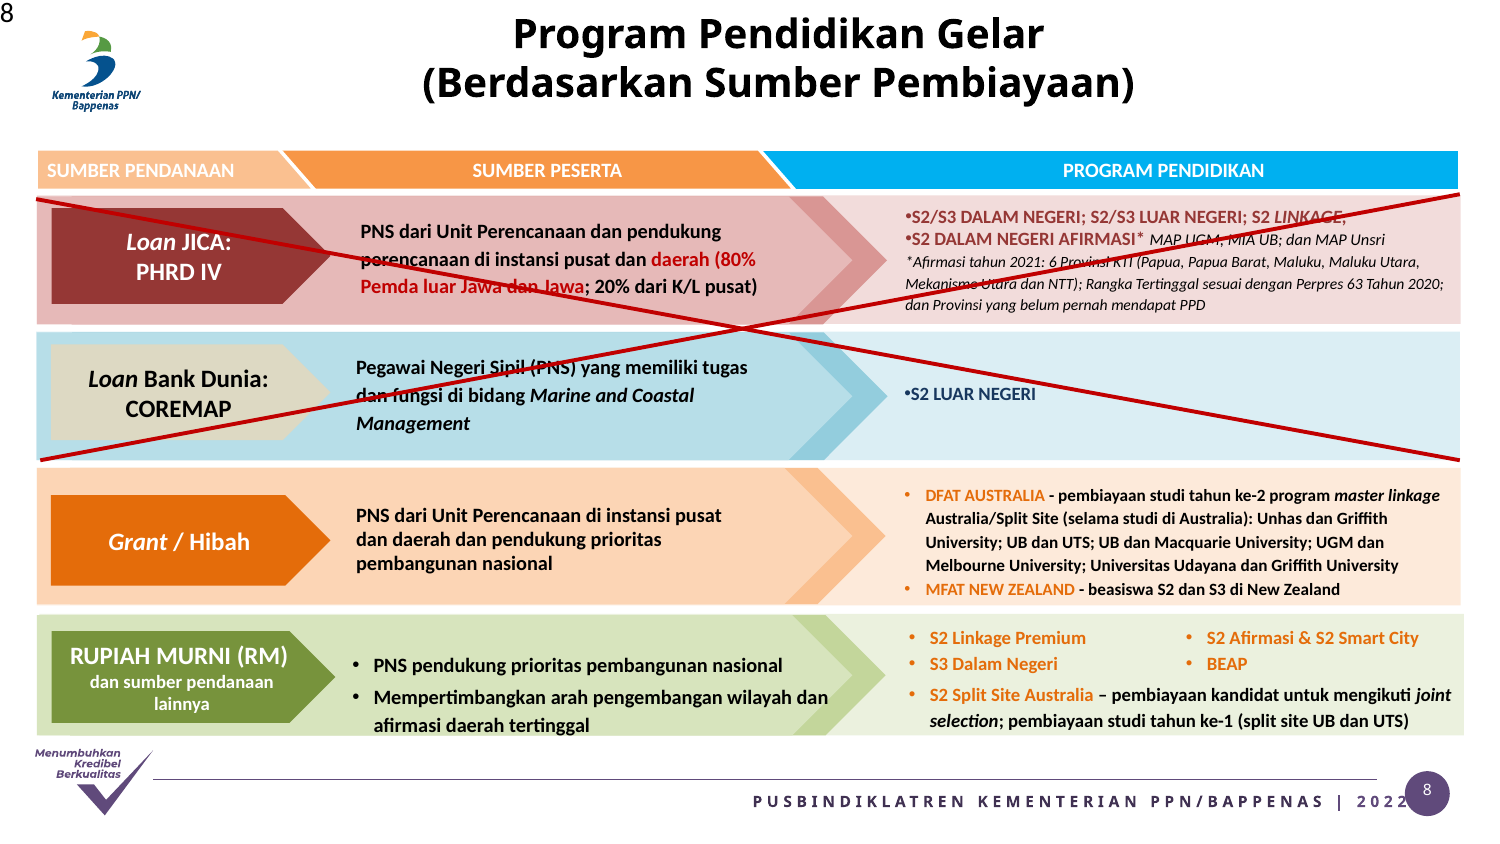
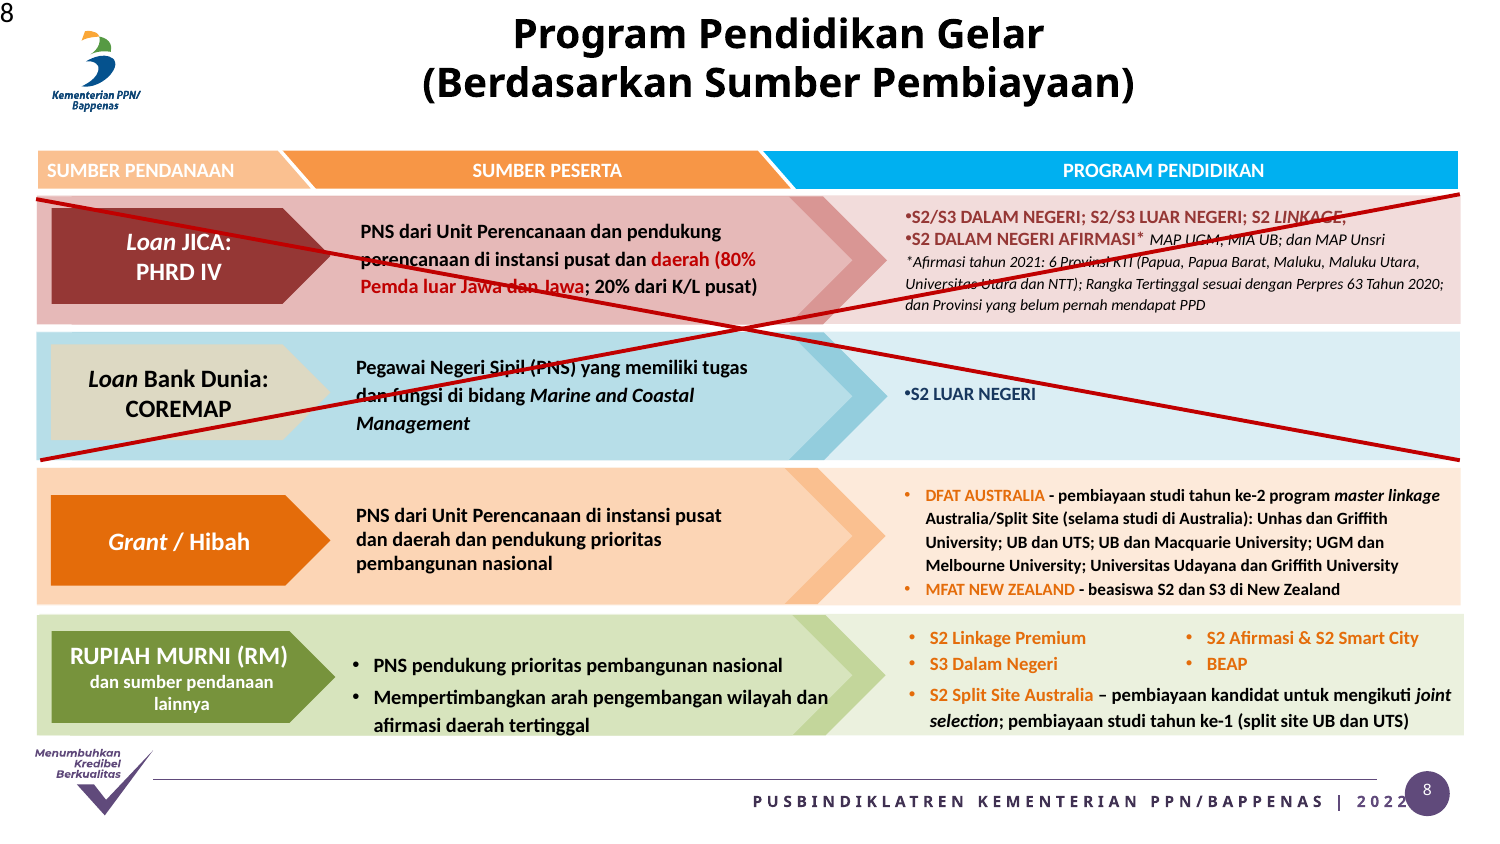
Mekanisme at (941, 284): Mekanisme -> Universitas
